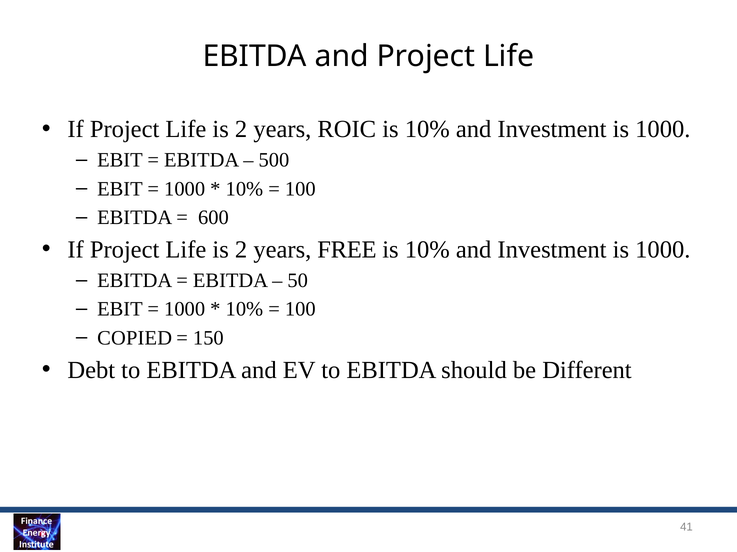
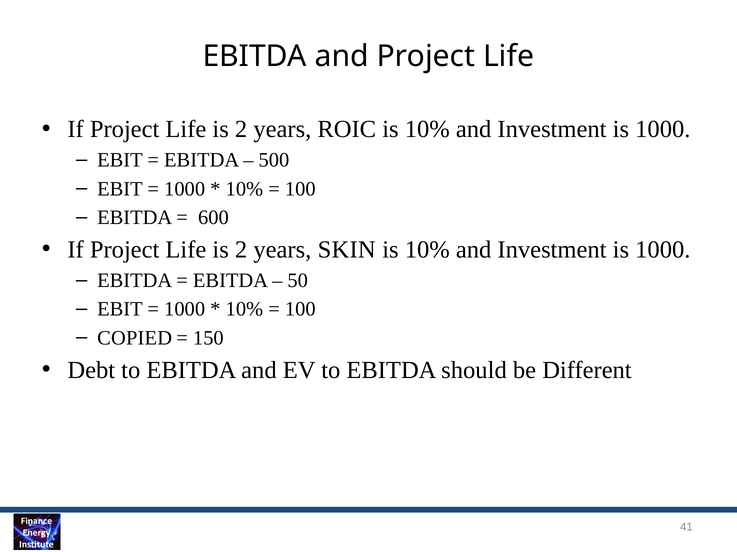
FREE: FREE -> SKIN
